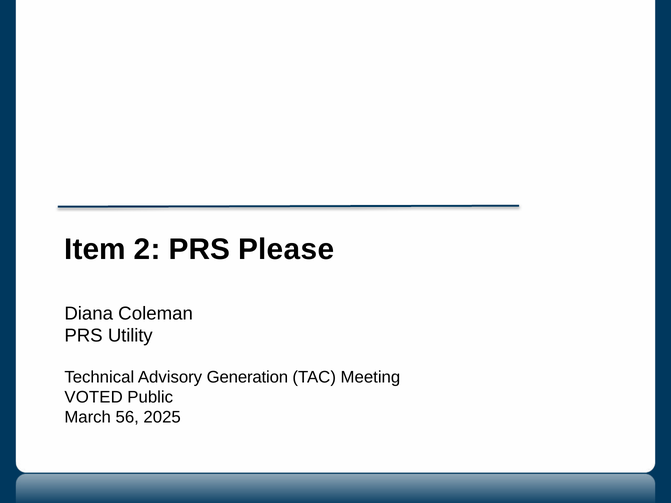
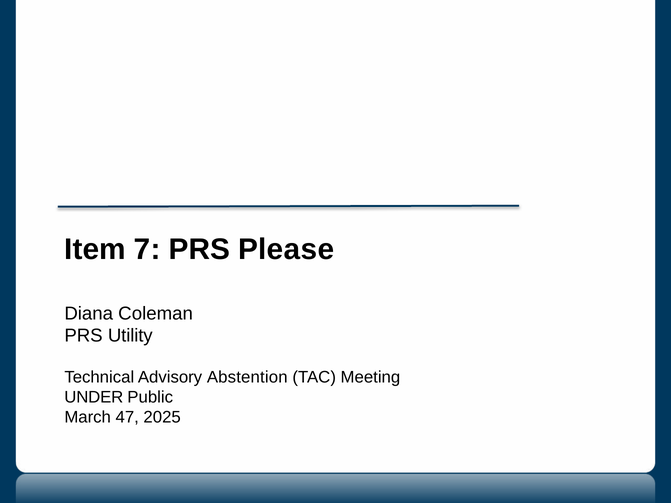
2: 2 -> 7
Generation: Generation -> Abstention
VOTED: VOTED -> UNDER
56: 56 -> 47
